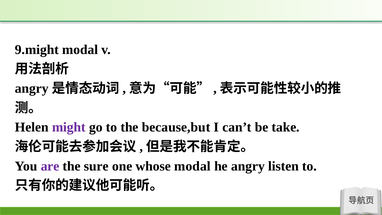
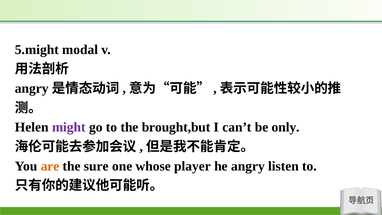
9.might: 9.might -> 5.might
because,but: because,but -> brought,but
take: take -> only
are colour: purple -> orange
whose modal: modal -> player
